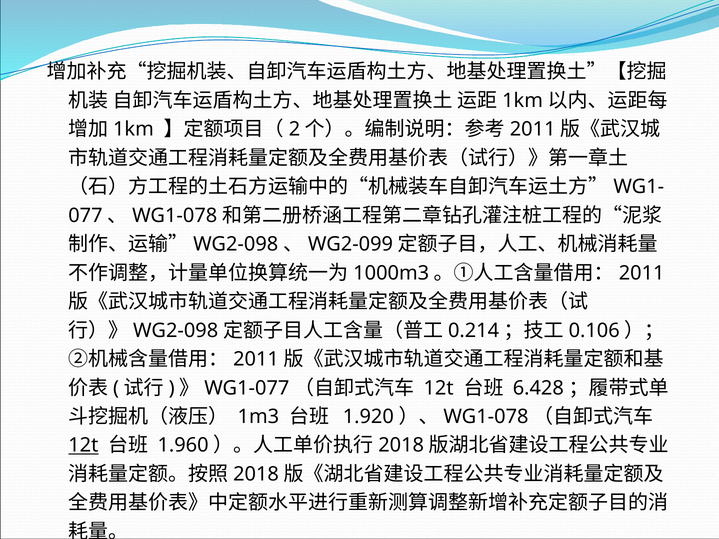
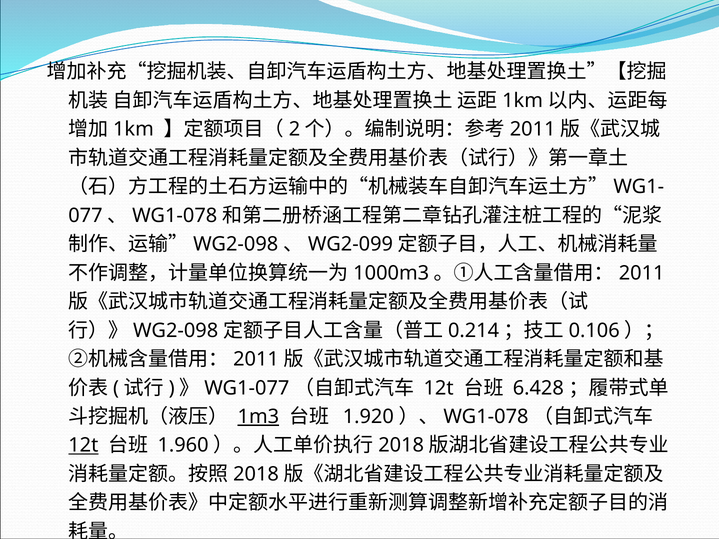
1m3 underline: none -> present
